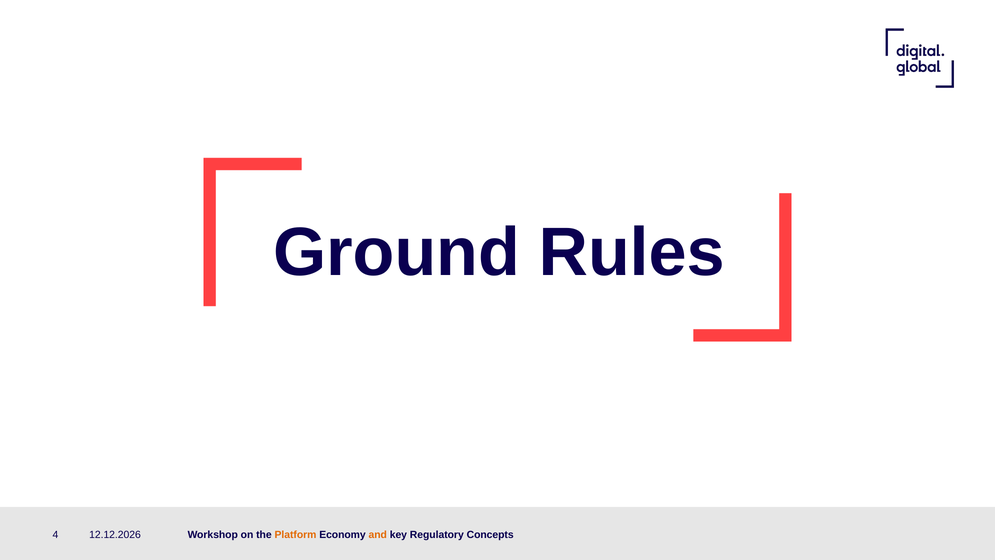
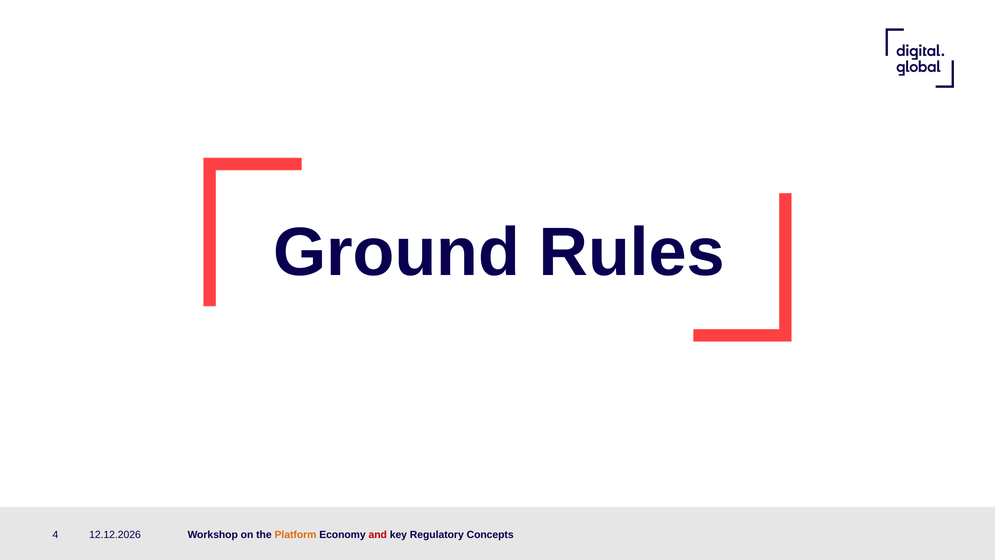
and colour: orange -> red
